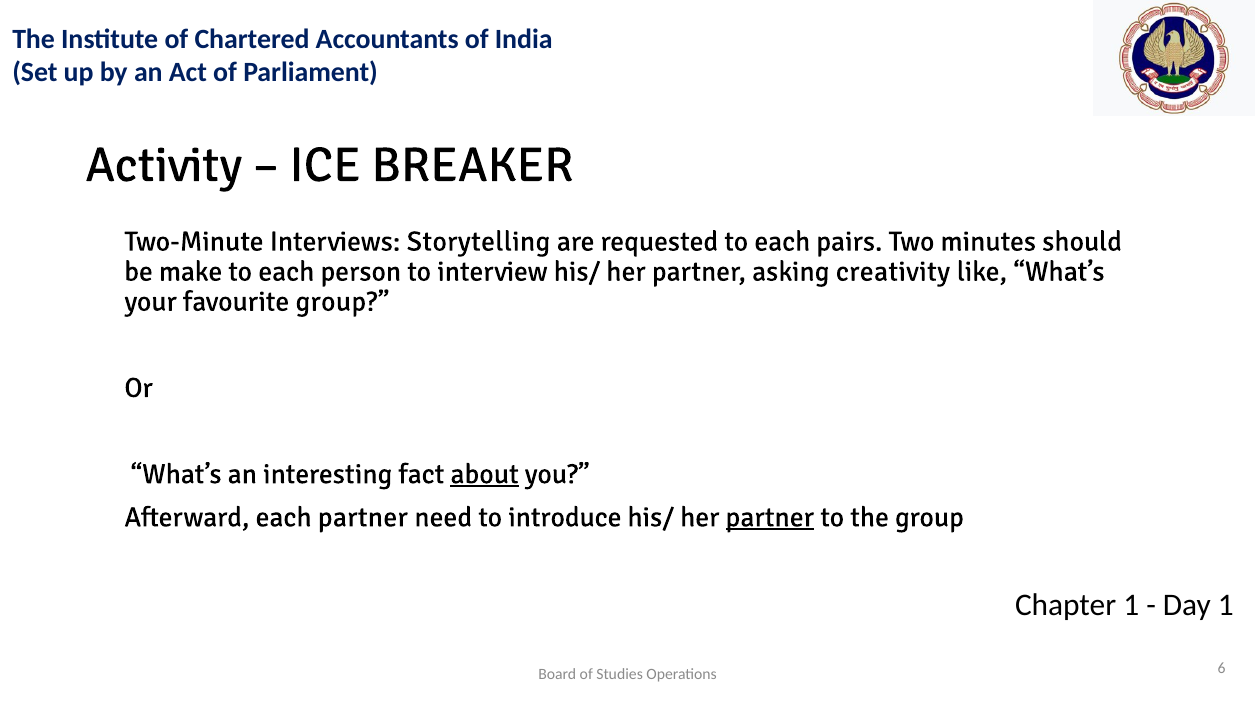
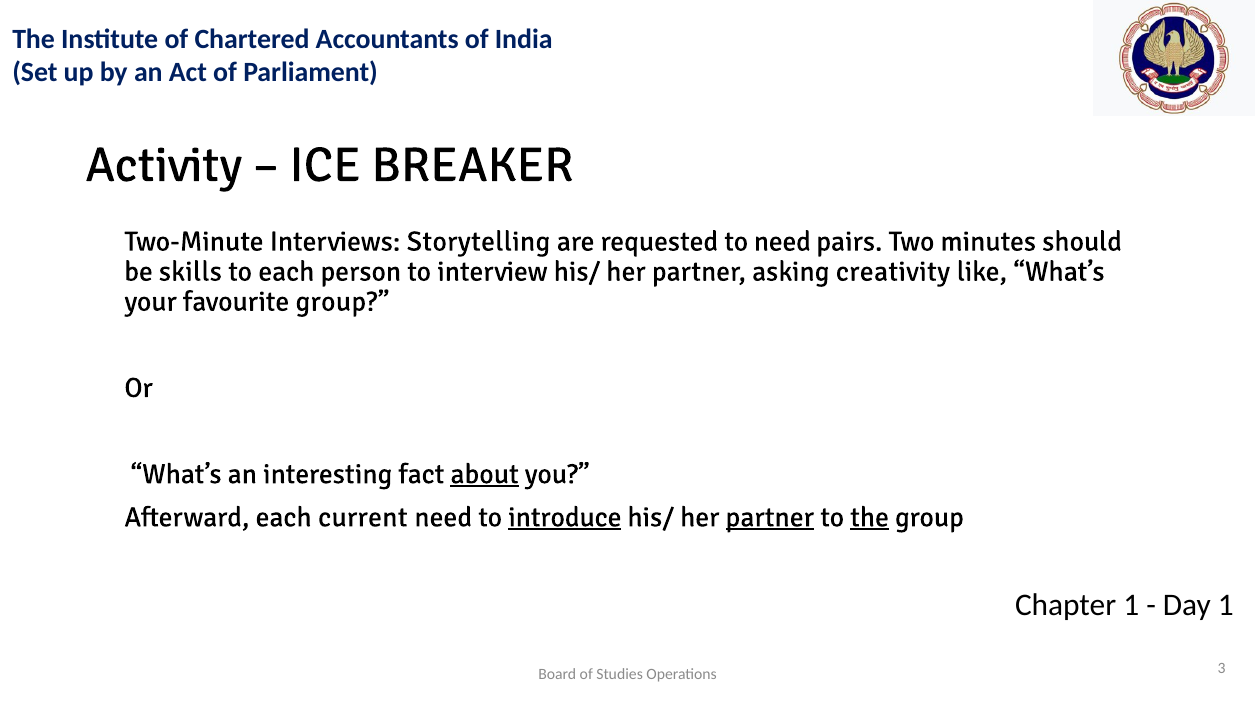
requested to each: each -> need
make: make -> skills
each partner: partner -> current
introduce underline: none -> present
the at (870, 517) underline: none -> present
6: 6 -> 3
